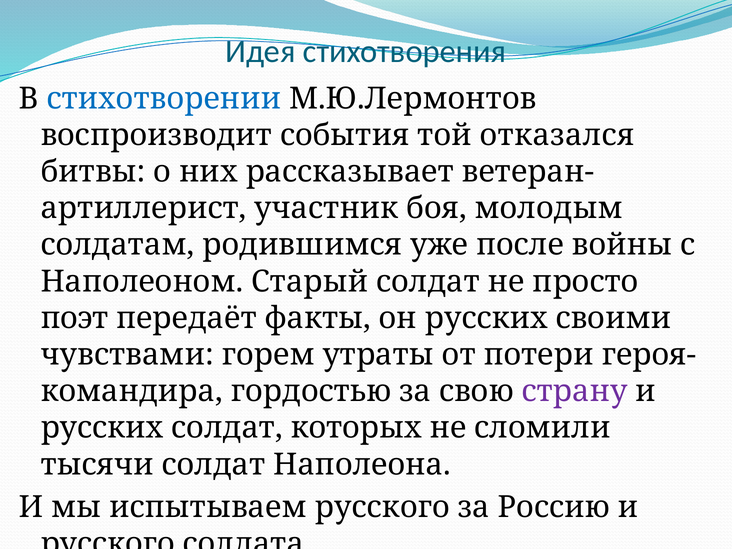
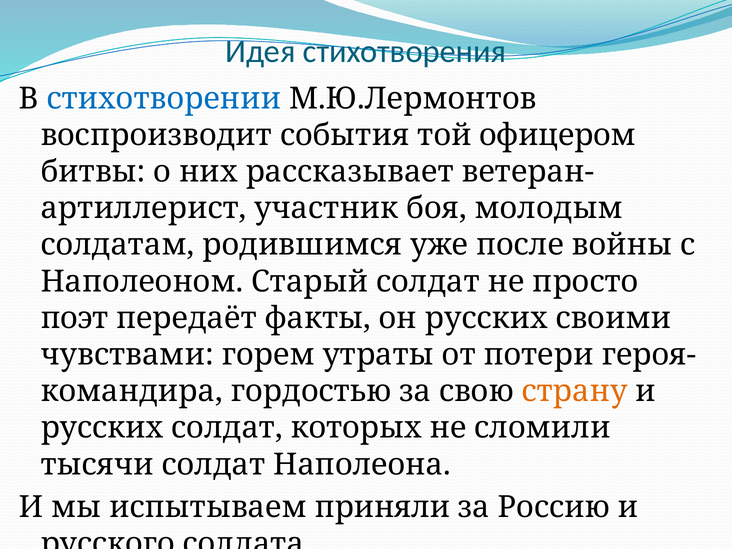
отказался: отказался -> офицером
страну colour: purple -> orange
испытываем русского: русского -> приняли
